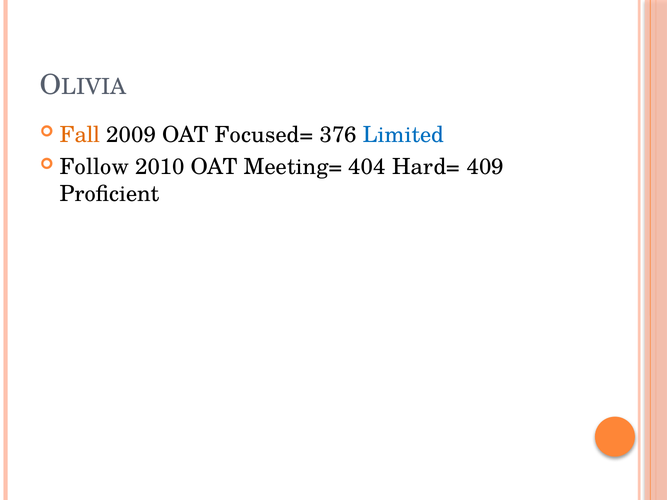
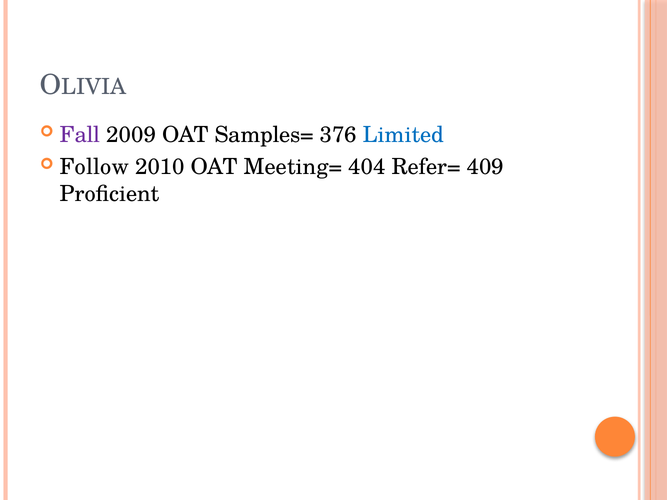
Fall colour: orange -> purple
Focused=: Focused= -> Samples=
Hard=: Hard= -> Refer=
